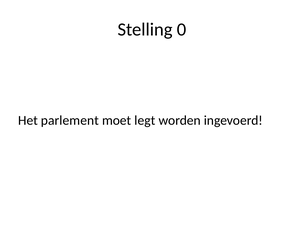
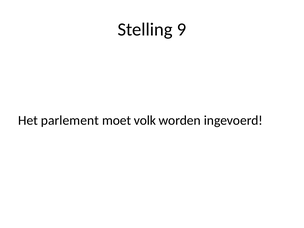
0: 0 -> 9
legt: legt -> volk
